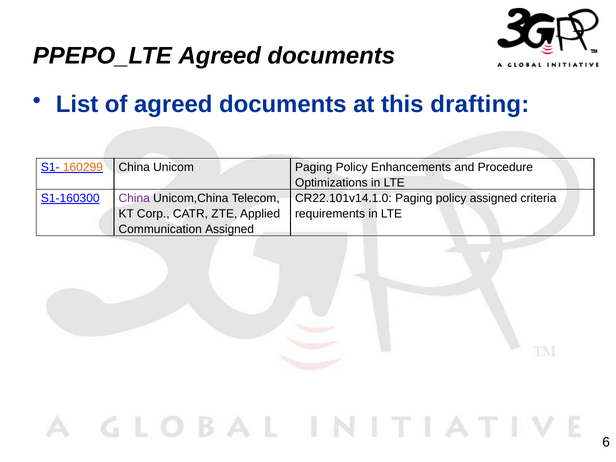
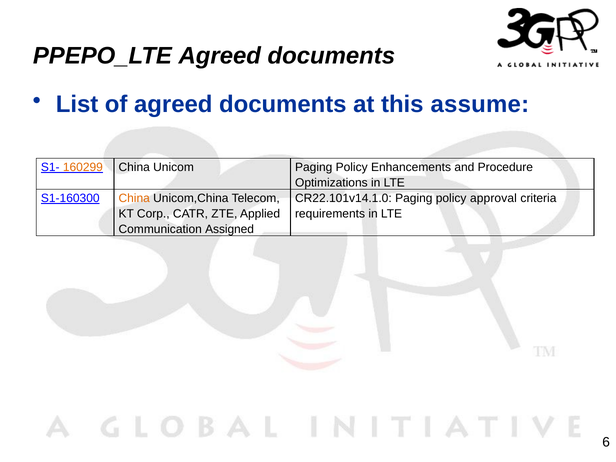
drafting: drafting -> assume
China at (134, 198) colour: purple -> orange
policy assigned: assigned -> approval
